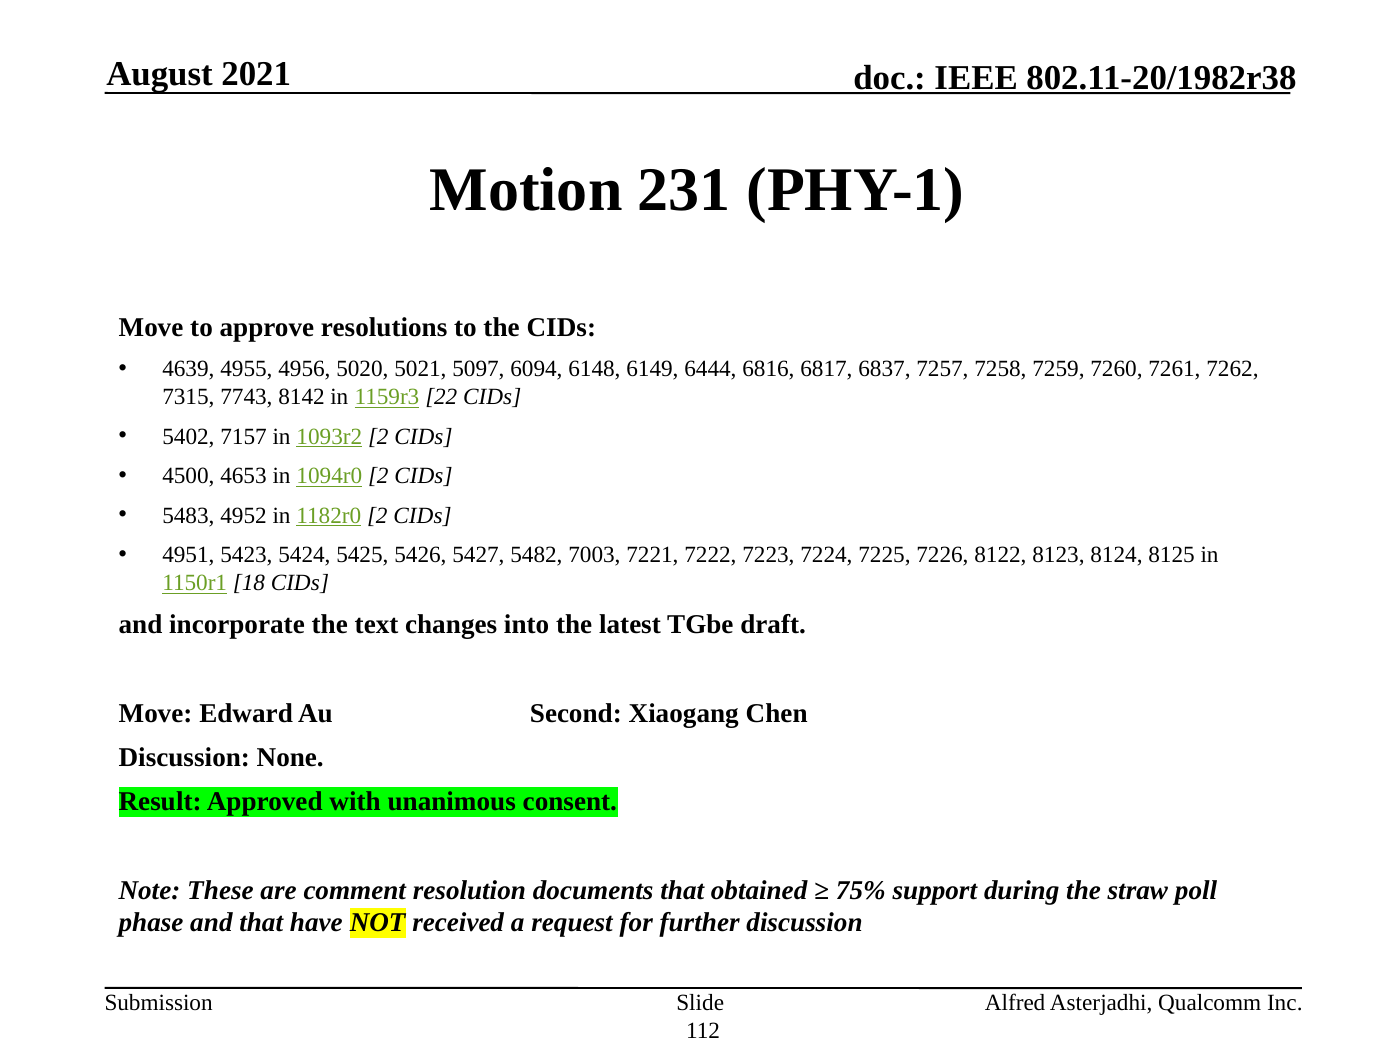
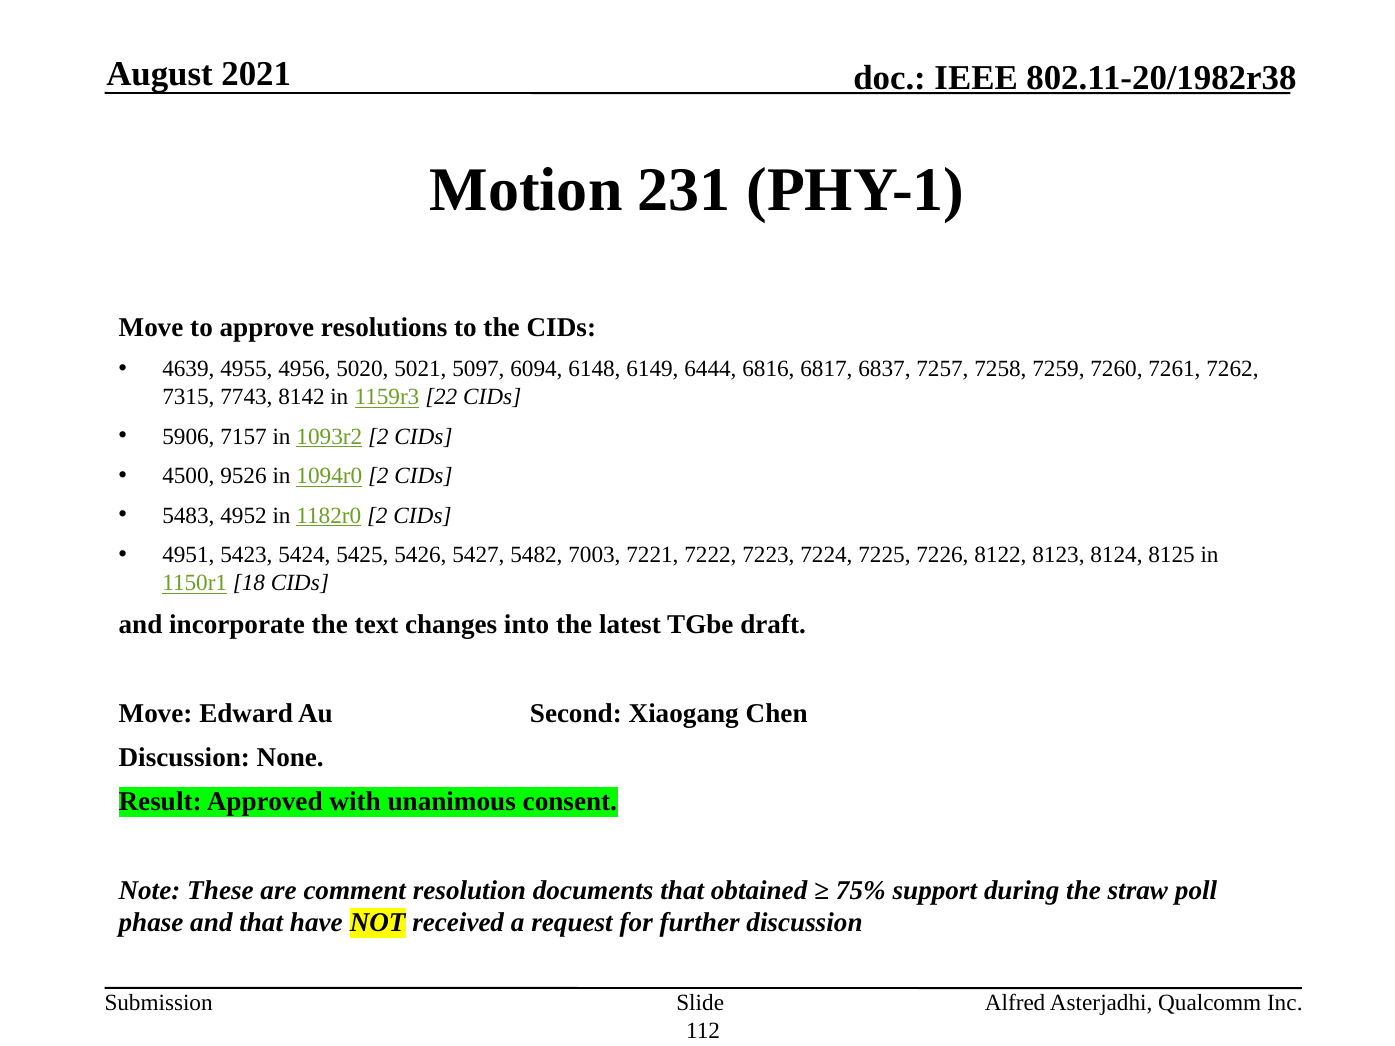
5402: 5402 -> 5906
4653: 4653 -> 9526
